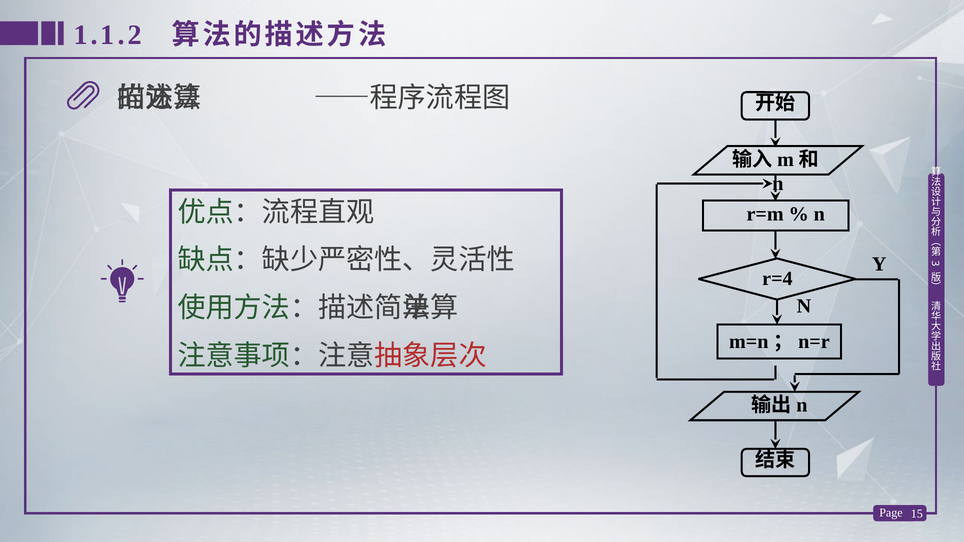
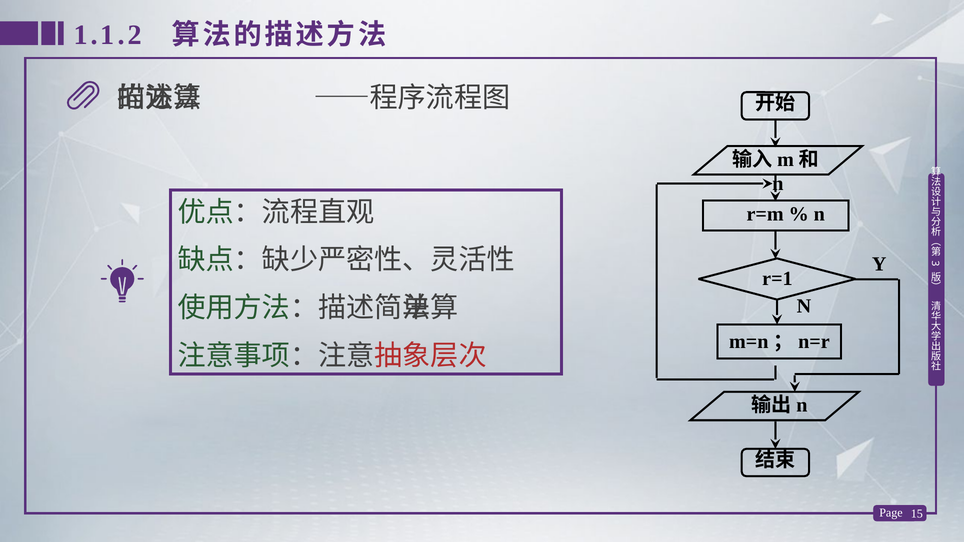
r=4: r=4 -> r=1
